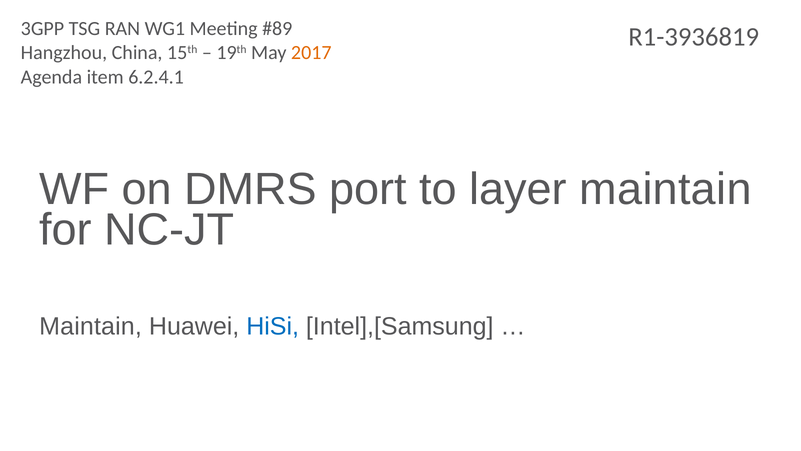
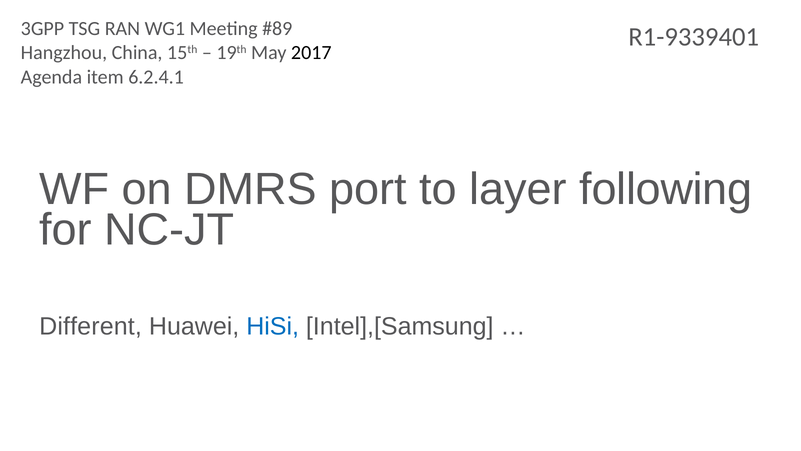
R1-3936819: R1-3936819 -> R1-9339401
2017 colour: orange -> black
layer maintain: maintain -> following
Maintain at (91, 326): Maintain -> Different
